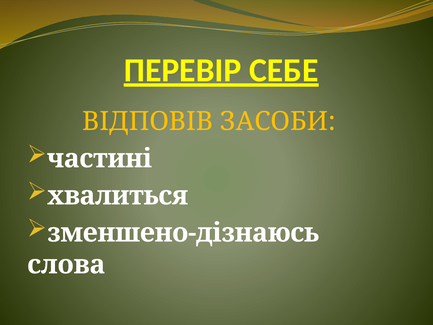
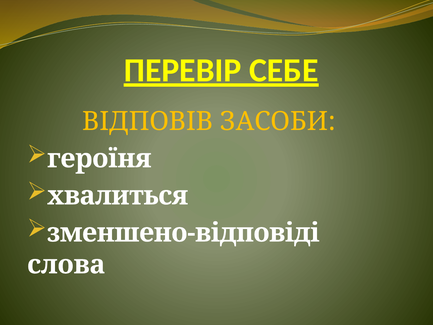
частині: частині -> героїня
зменшено-дізнаюсь: зменшено-дізнаюсь -> зменшено-відповіді
